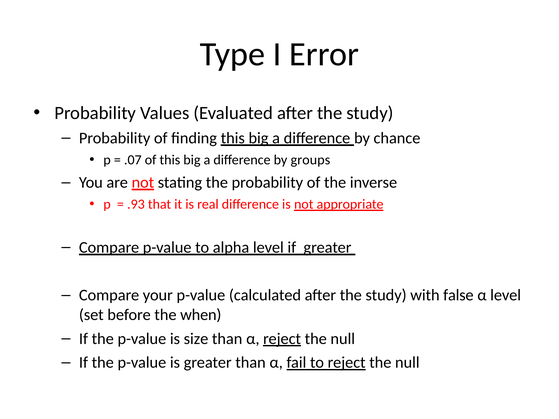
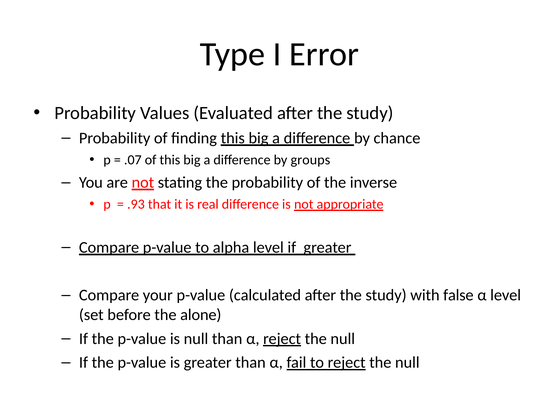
when: when -> alone
is size: size -> null
